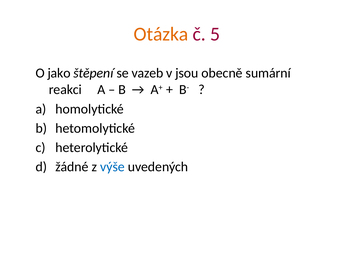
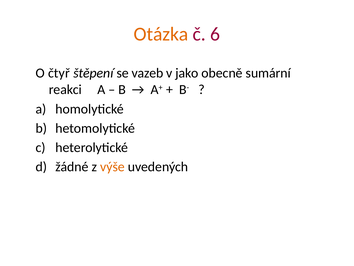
5: 5 -> 6
jako: jako -> čtyř
jsou: jsou -> jako
výše colour: blue -> orange
